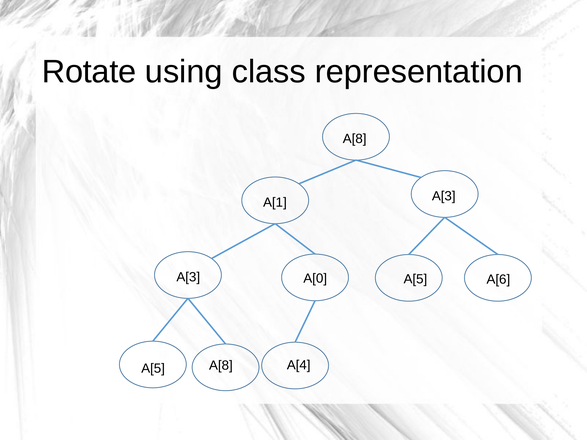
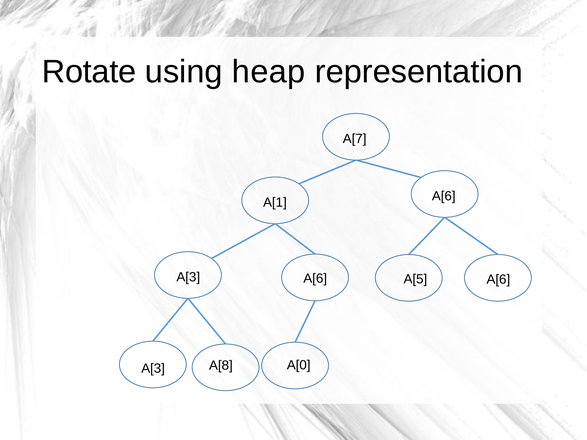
class: class -> heap
A[8 at (355, 139): A[8 -> A[7
A[1 A[3: A[3 -> A[6
A[3 A[0: A[0 -> A[6
A[5 at (153, 369): A[5 -> A[3
A[4: A[4 -> A[0
